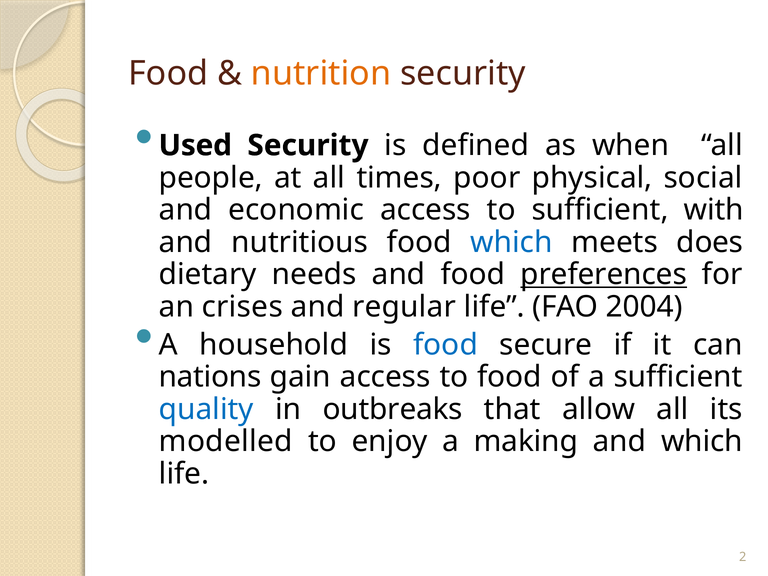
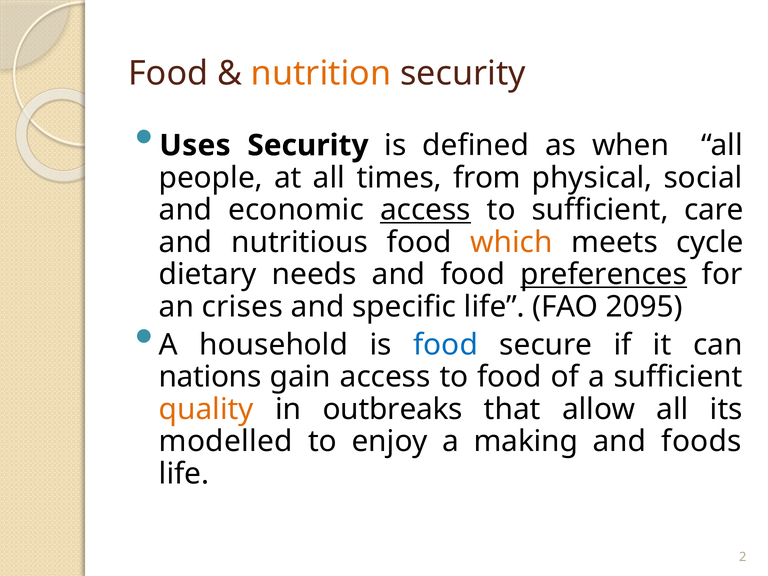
Used: Used -> Uses
poor: poor -> from
access at (425, 210) underline: none -> present
with: with -> care
which at (511, 242) colour: blue -> orange
does: does -> cycle
regular: regular -> specific
2004: 2004 -> 2095
quality colour: blue -> orange
and which: which -> foods
